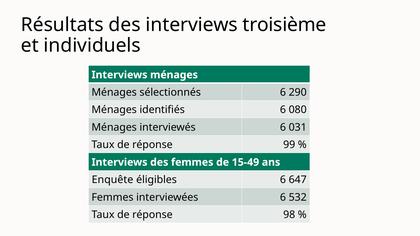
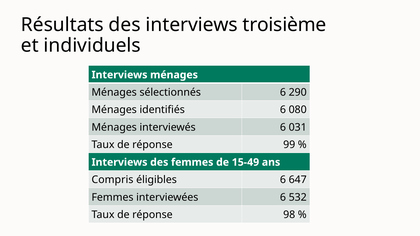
Enquête: Enquête -> Compris
